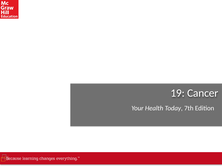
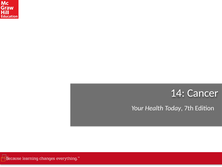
19: 19 -> 14
